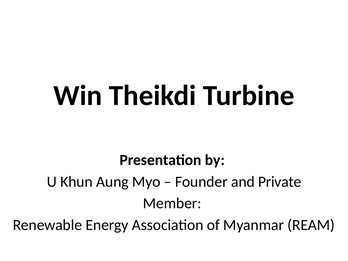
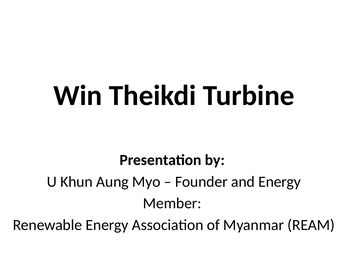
and Private: Private -> Energy
